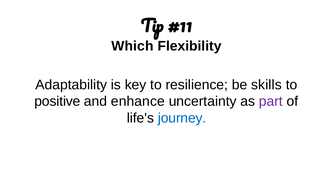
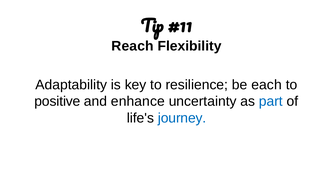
Which: Which -> Reach
skills: skills -> each
part colour: purple -> blue
